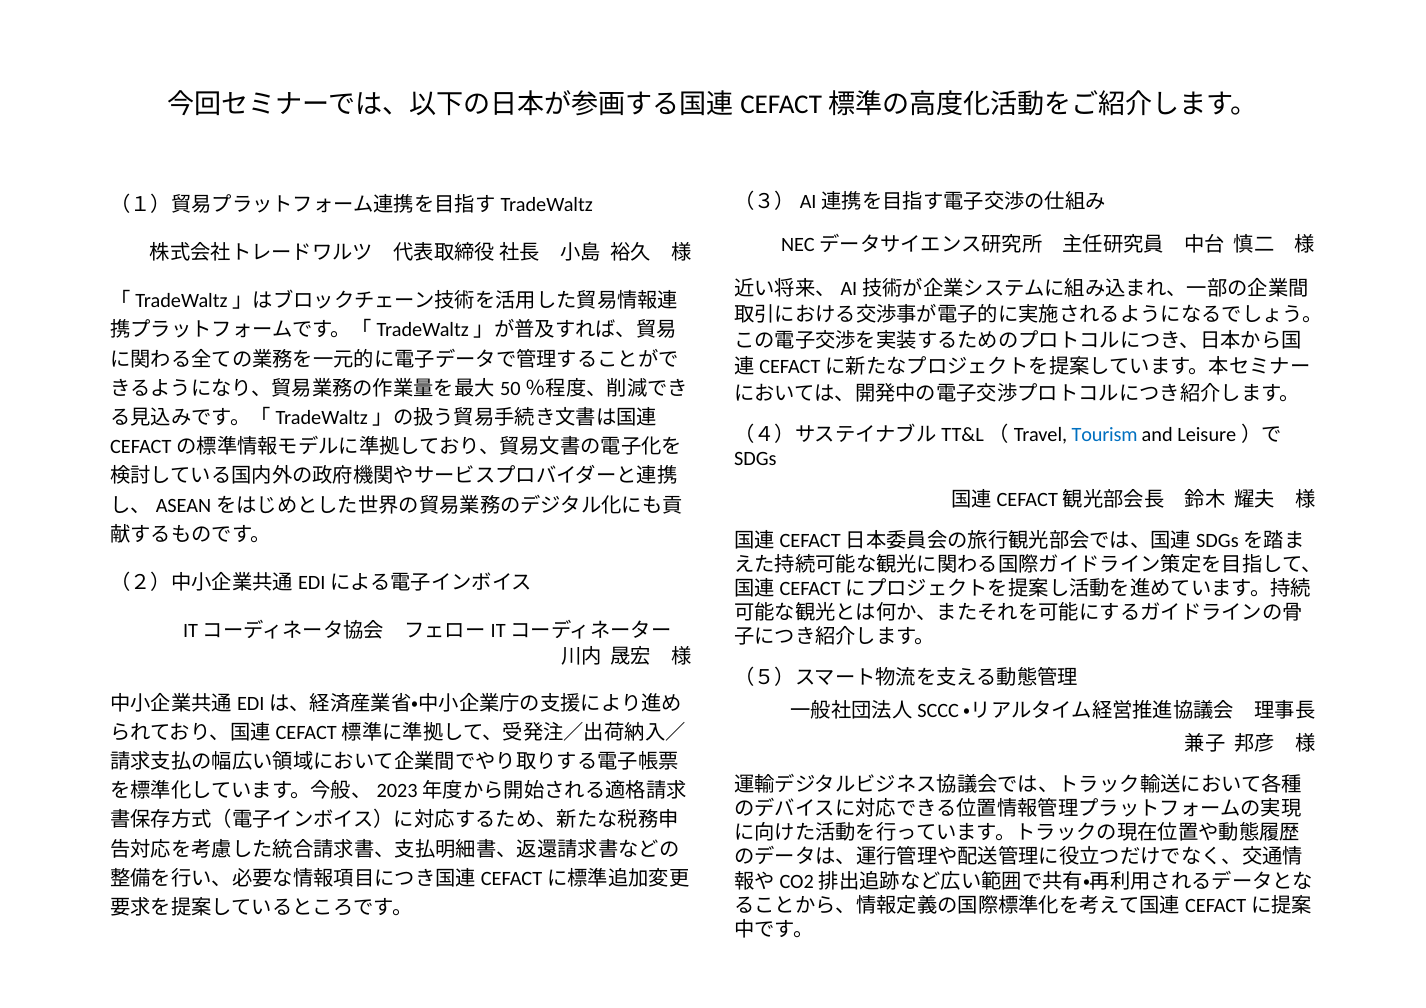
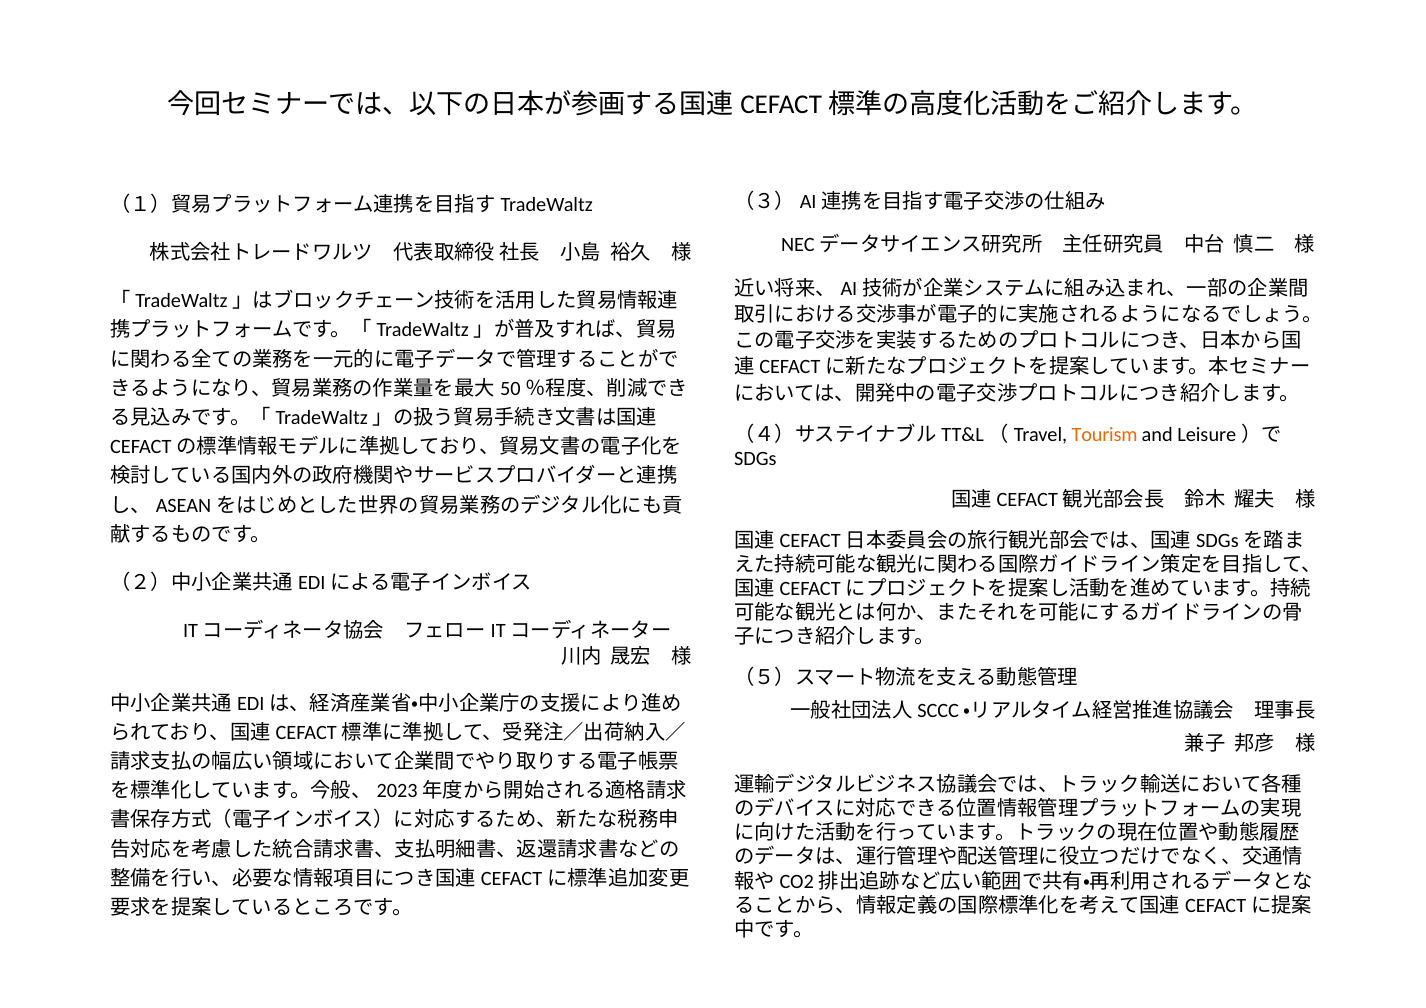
Tourism colour: blue -> orange
